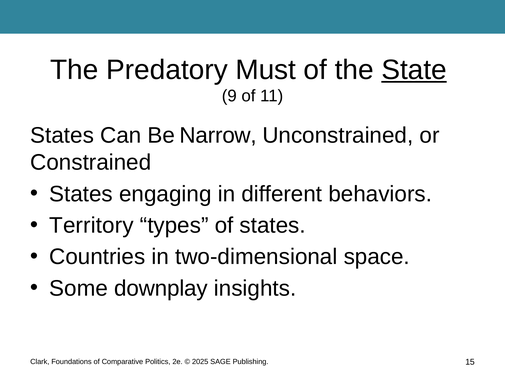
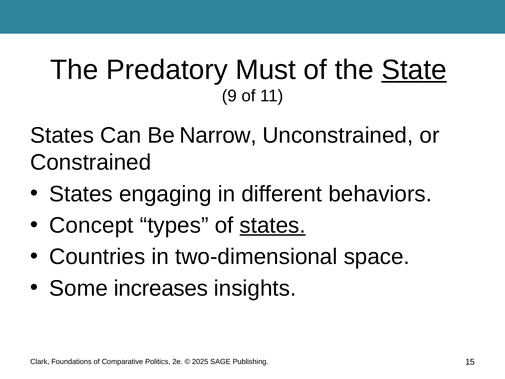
Territory: Territory -> Concept
states at (273, 225) underline: none -> present
downplay: downplay -> increases
